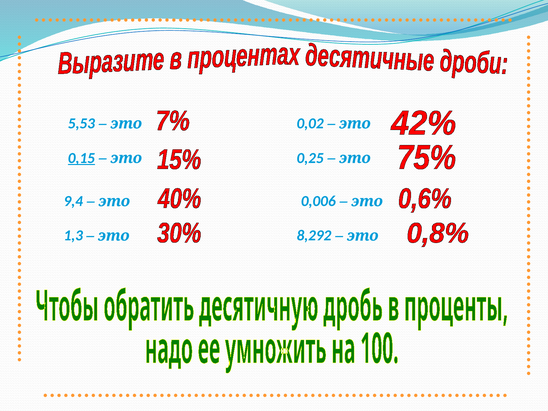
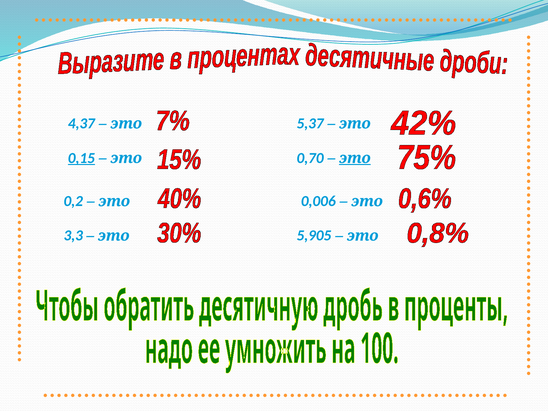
5,53: 5,53 -> 4,37
0,02: 0,02 -> 5,37
0,25: 0,25 -> 0,70
это at (355, 158) underline: none -> present
9,4: 9,4 -> 0,2
1,3: 1,3 -> 3,3
8,292: 8,292 -> 5,905
